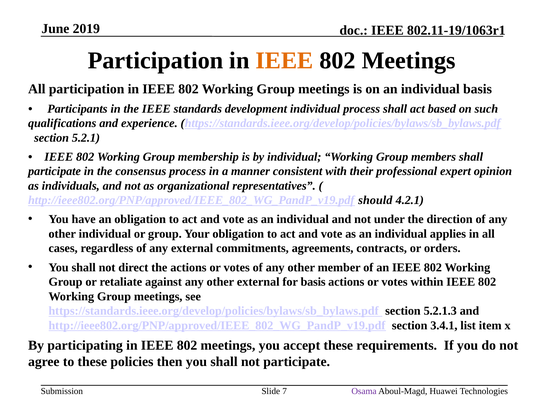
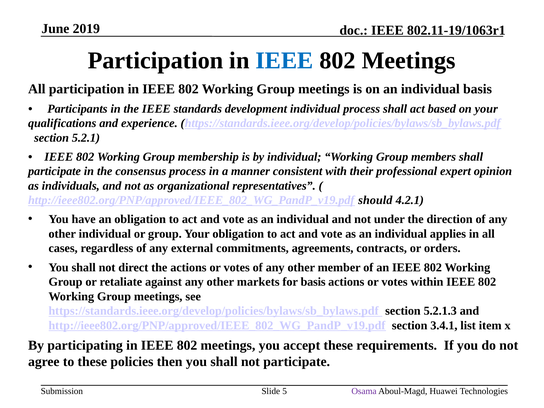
IEEE at (284, 61) colour: orange -> blue
on such: such -> your
other external: external -> markets
7: 7 -> 5
